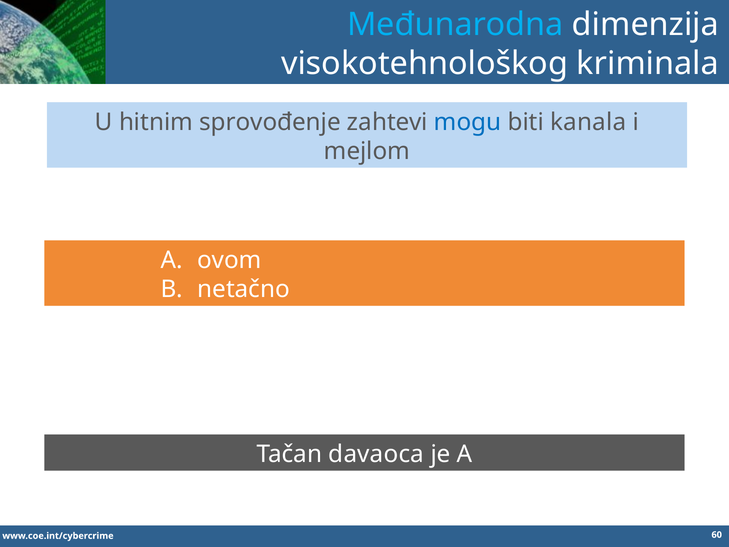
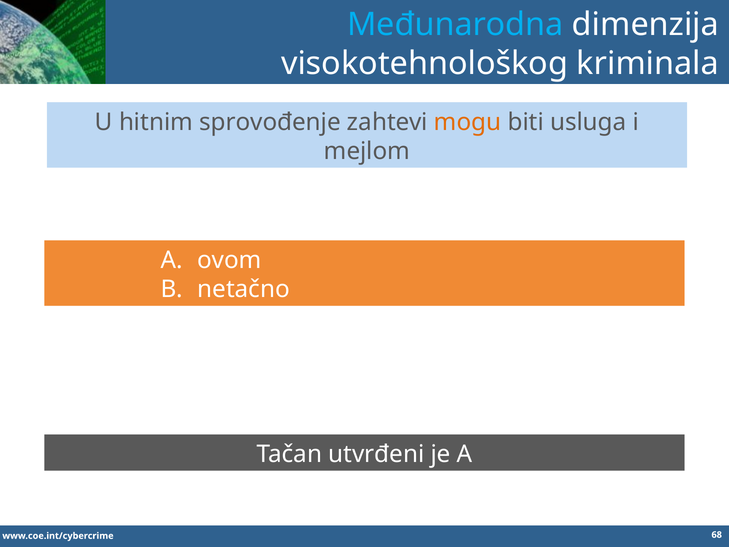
mogu colour: blue -> orange
kanala: kanala -> usluga
davaoca: davaoca -> utvrđeni
60: 60 -> 68
